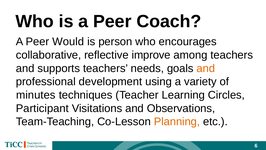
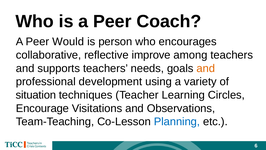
minutes: minutes -> situation
Participant: Participant -> Encourage
Planning colour: orange -> blue
